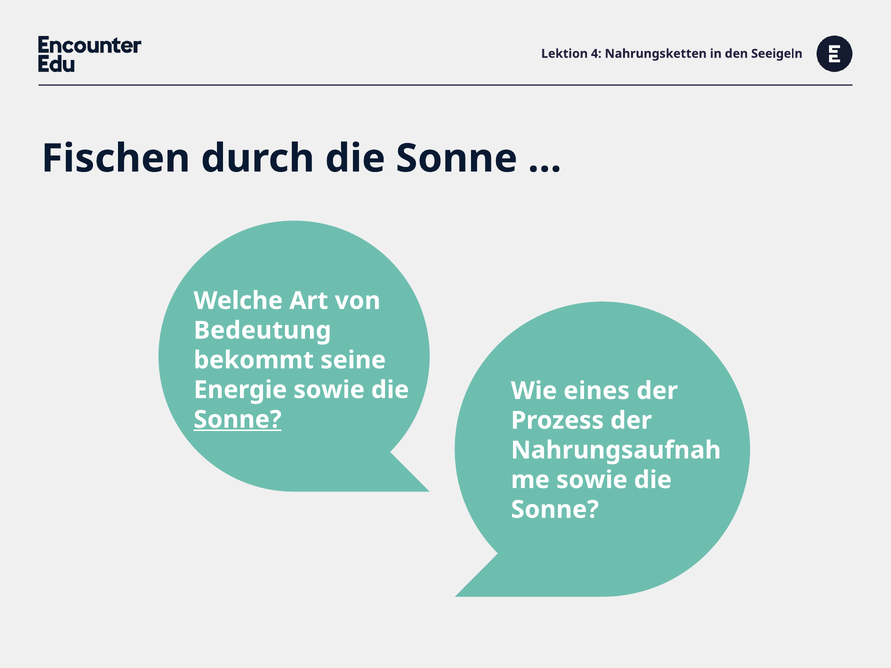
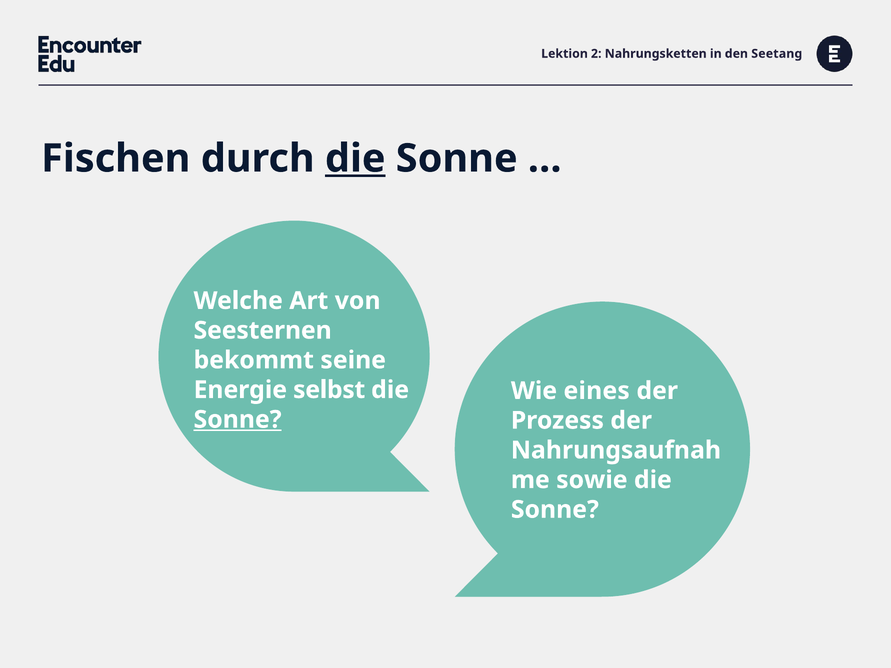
4: 4 -> 2
Seeigeln: Seeigeln -> Seetang
die at (355, 159) underline: none -> present
Bedeutung: Bedeutung -> Seesternen
Energie sowie: sowie -> selbst
